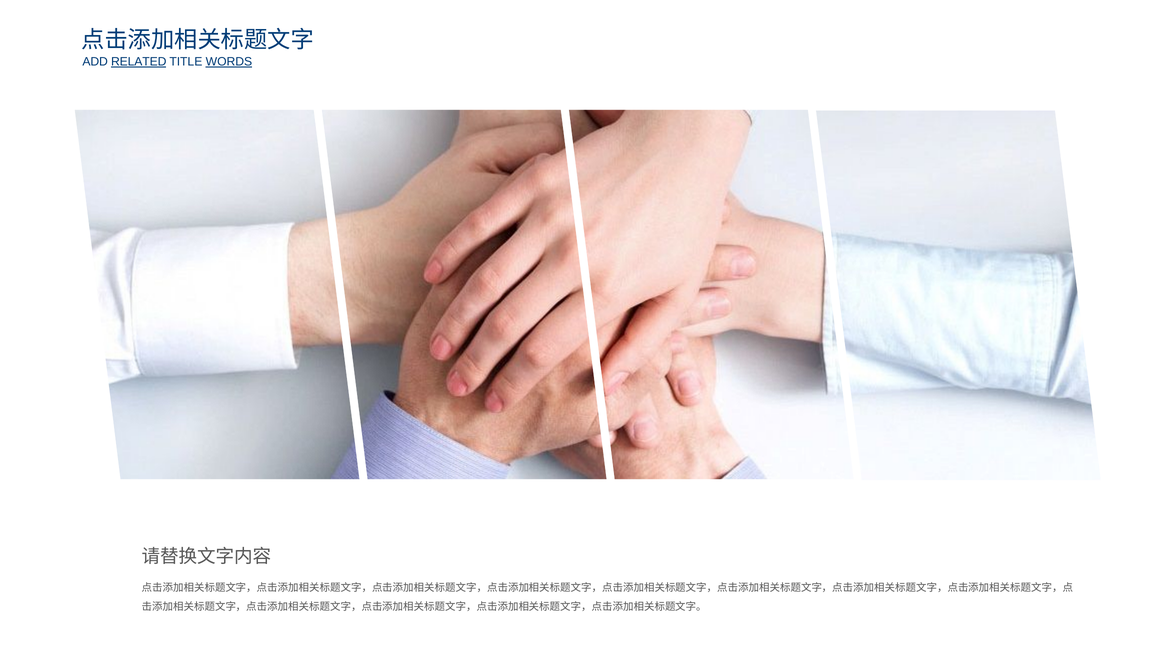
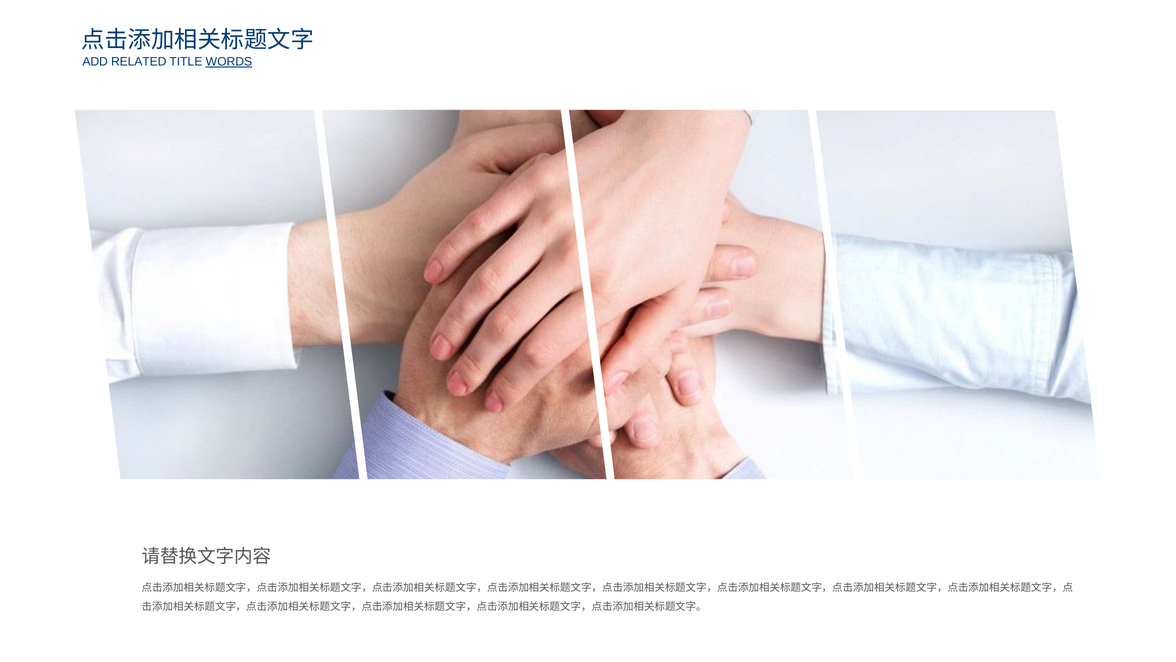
RELATED underline: present -> none
